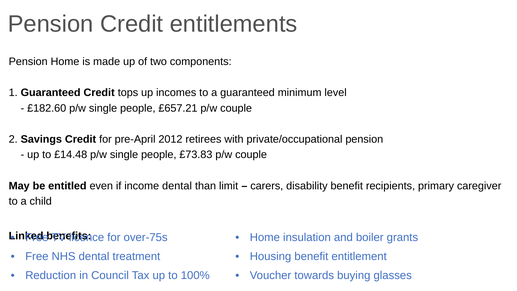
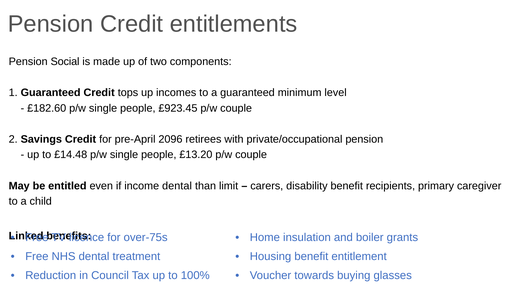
Pension Home: Home -> Social
£657.21: £657.21 -> £923.45
2012: 2012 -> 2096
£73.83: £73.83 -> £13.20
